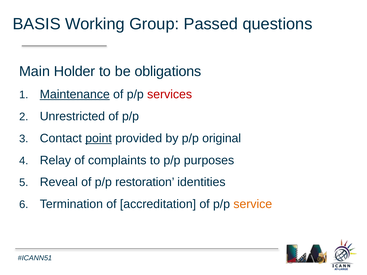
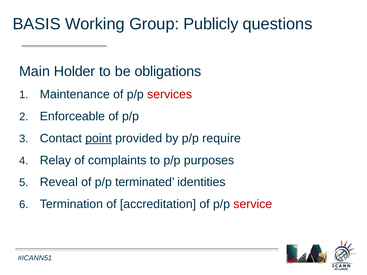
Passed: Passed -> Publicly
Maintenance underline: present -> none
Unrestricted: Unrestricted -> Enforceable
original: original -> require
restoration: restoration -> terminated
service colour: orange -> red
